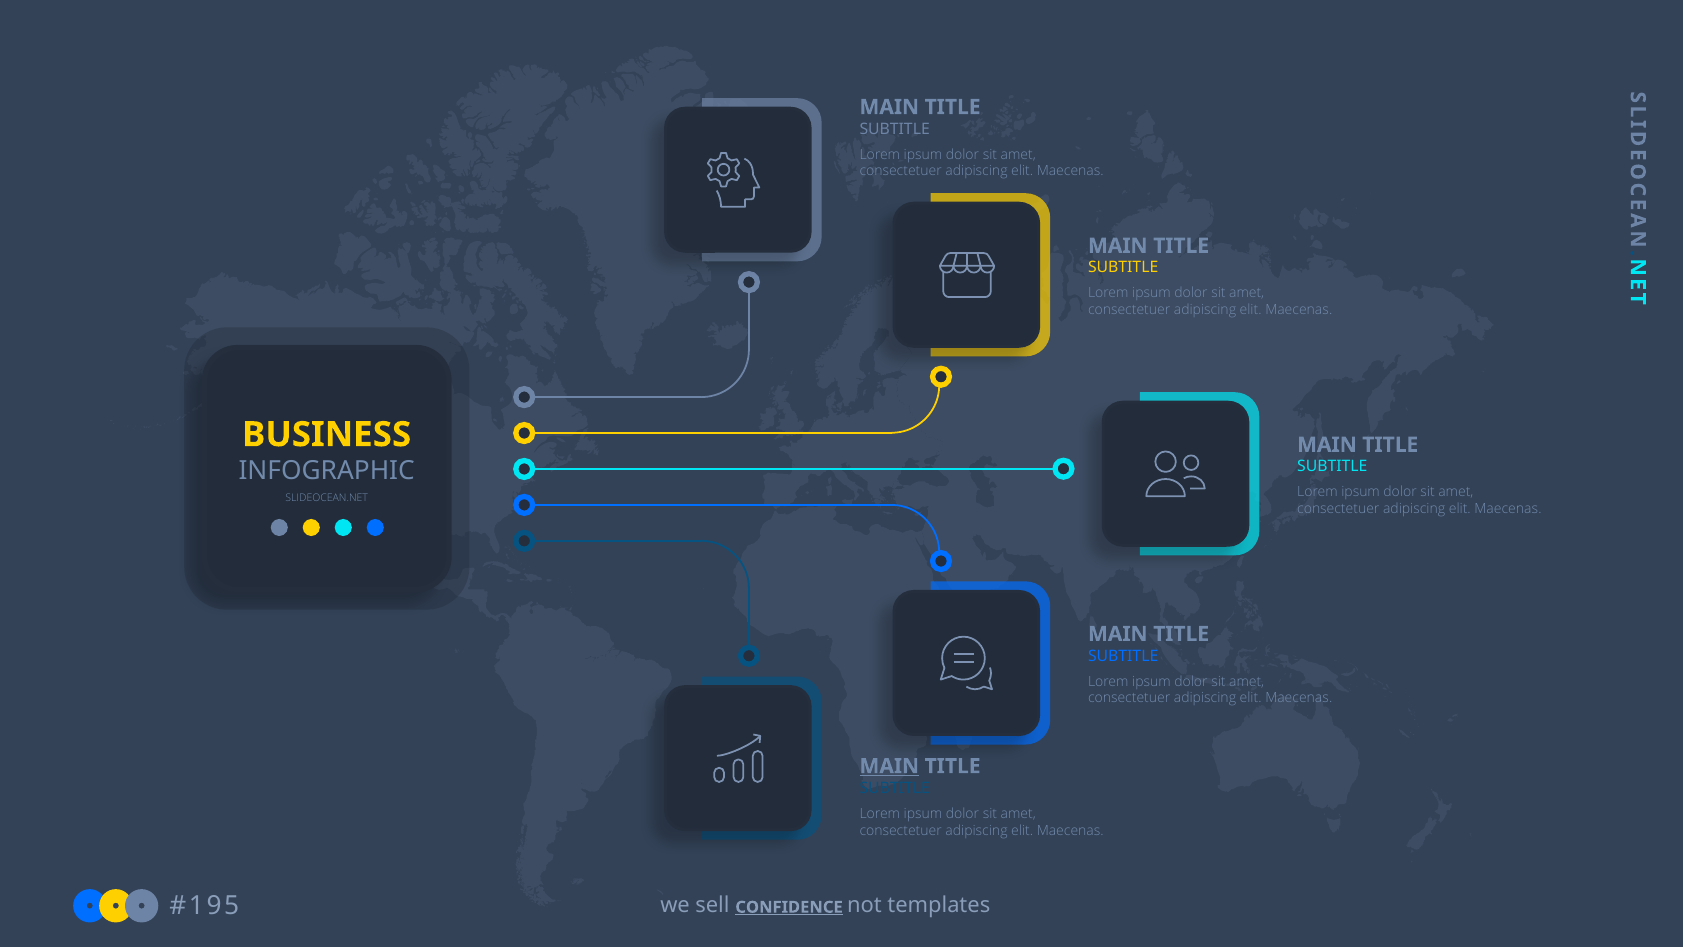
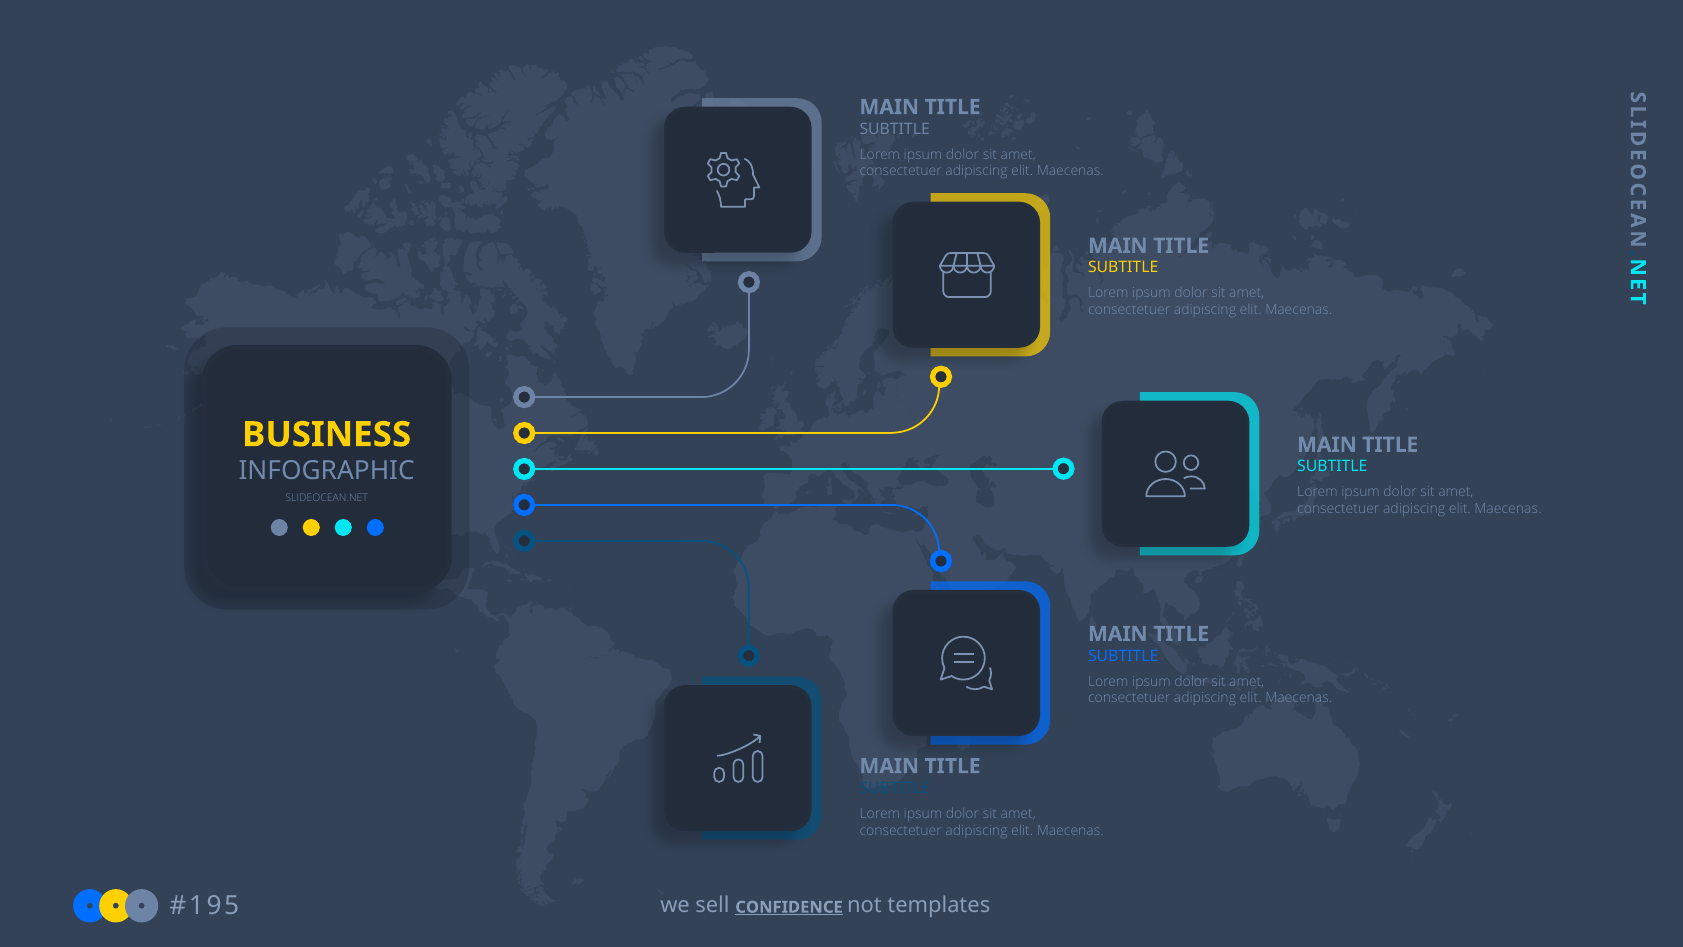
MAIN at (889, 766) underline: present -> none
